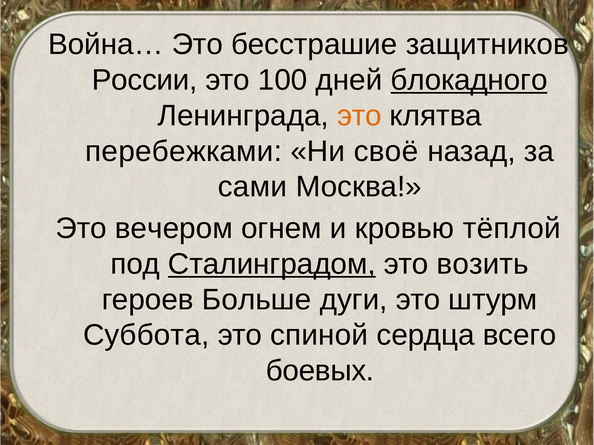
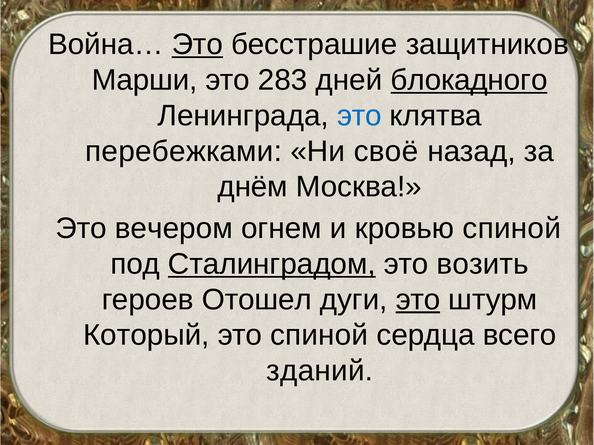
Это at (197, 45) underline: none -> present
России: России -> Марши
100: 100 -> 283
это at (359, 116) colour: orange -> blue
сами: сами -> днём
кровью тёплой: тёплой -> спиной
Больше: Больше -> Отошел
это at (418, 300) underline: none -> present
Суббота: Суббота -> Который
боевых: боевых -> зданий
